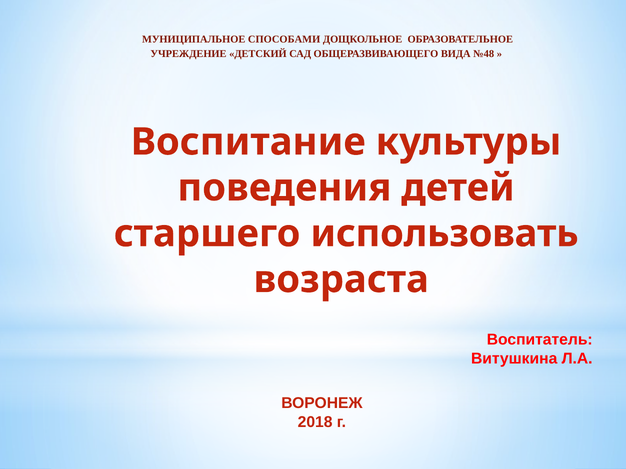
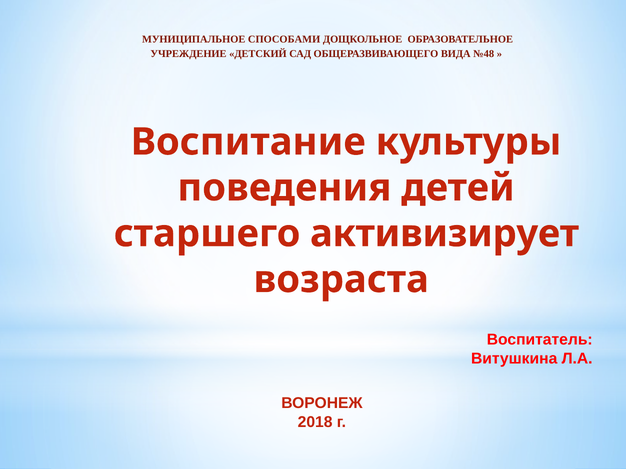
использовать: использовать -> активизирует
